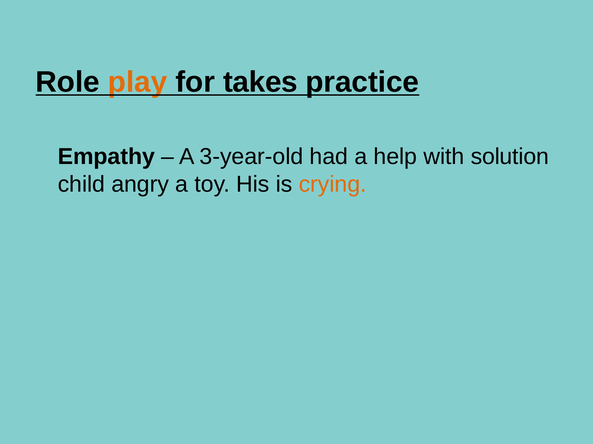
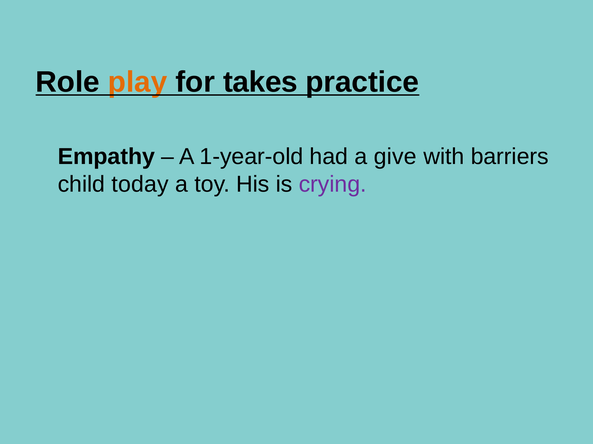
3-year-old: 3-year-old -> 1-year-old
help: help -> give
solution: solution -> barriers
angry: angry -> today
crying colour: orange -> purple
